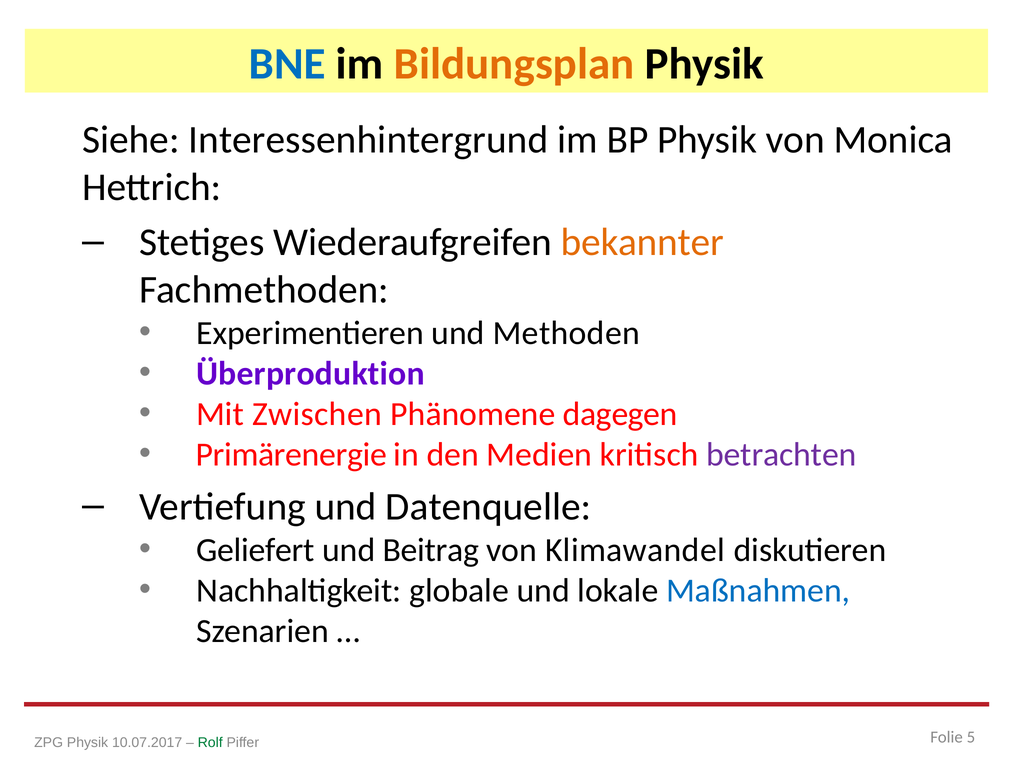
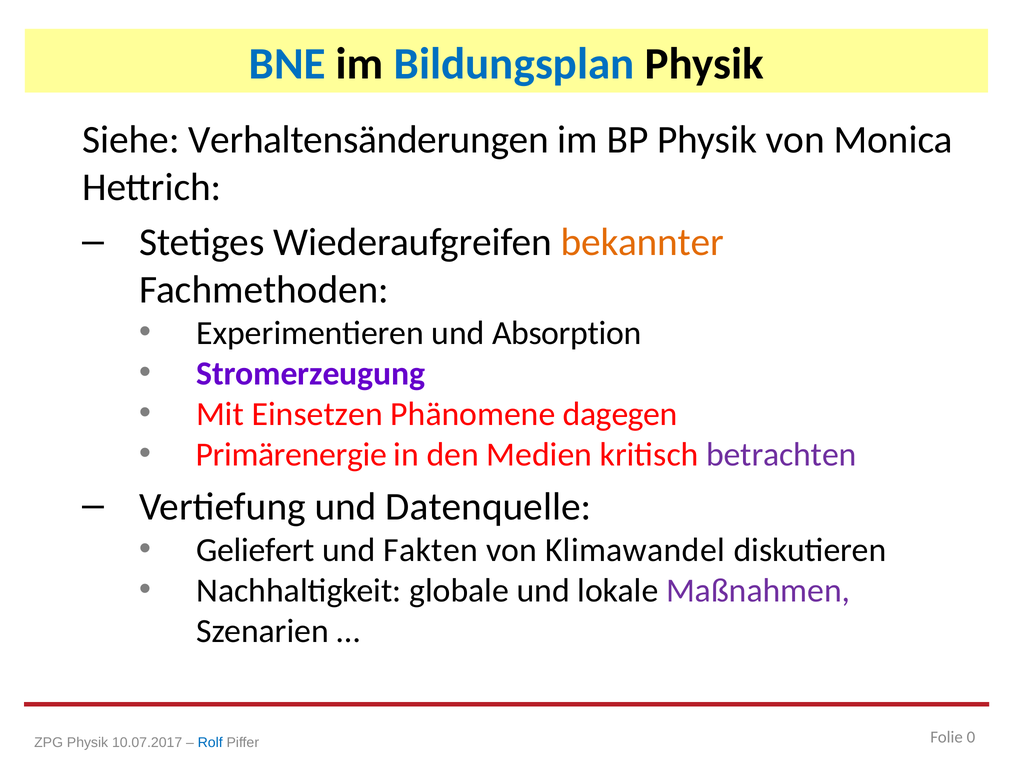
Bildungsplan colour: orange -> blue
Interessenhintergrund: Interessenhintergrund -> Verhaltensänderungen
Methoden: Methoden -> Absorption
Überproduktion: Überproduktion -> Stromerzeugung
Zwischen: Zwischen -> Einsetzen
Beitrag: Beitrag -> Fakten
Maßnahmen colour: blue -> purple
Rolf colour: green -> blue
5: 5 -> 0
